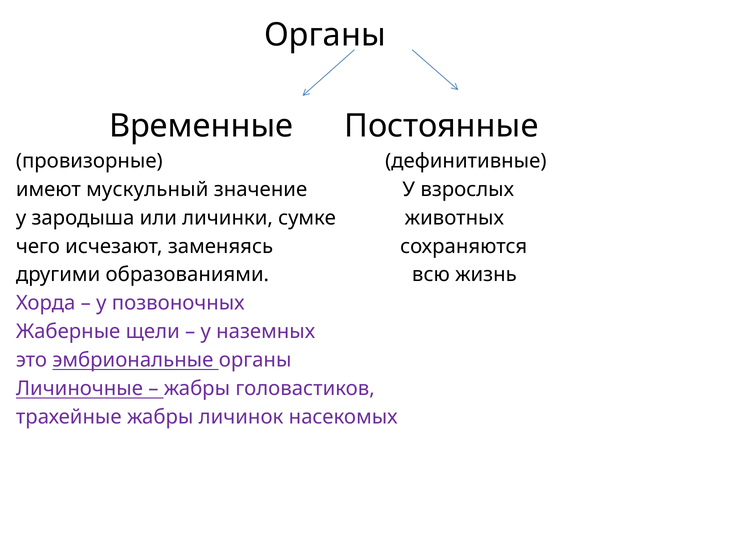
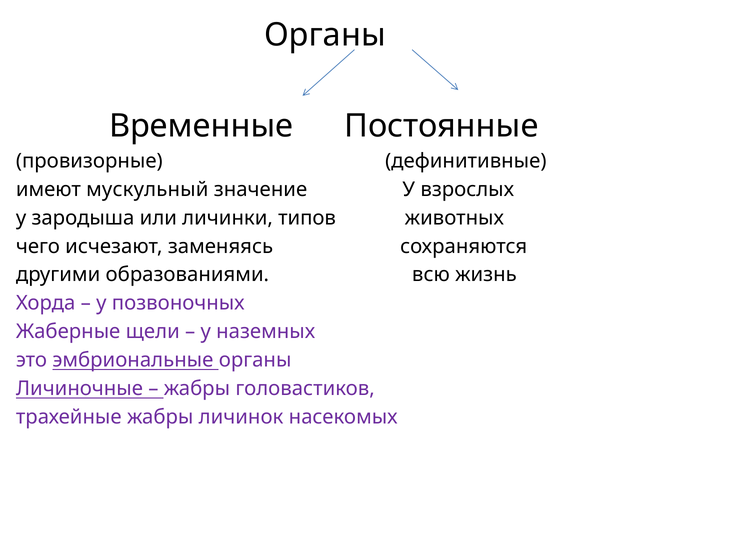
сумке: сумке -> типов
